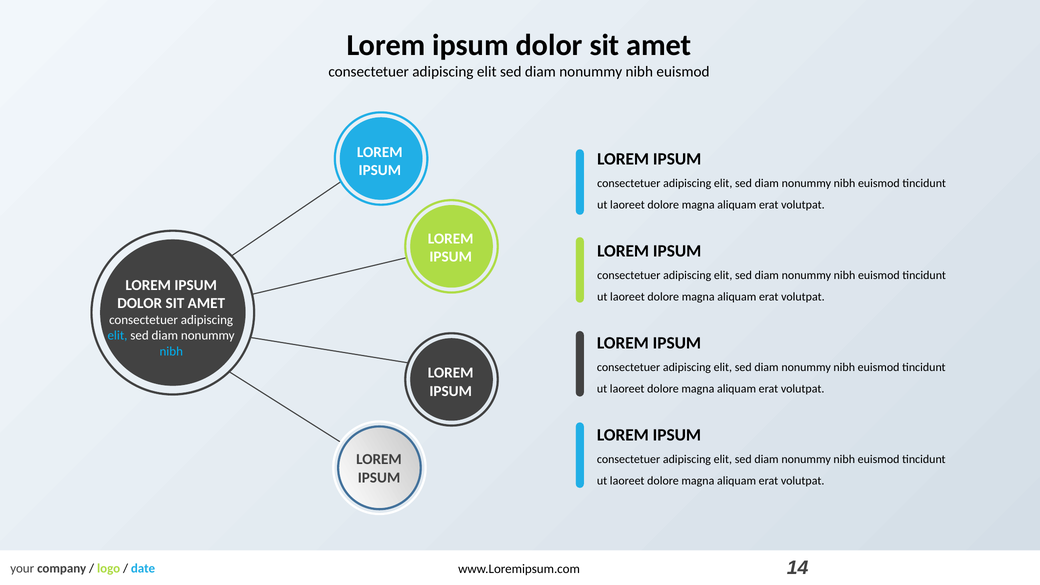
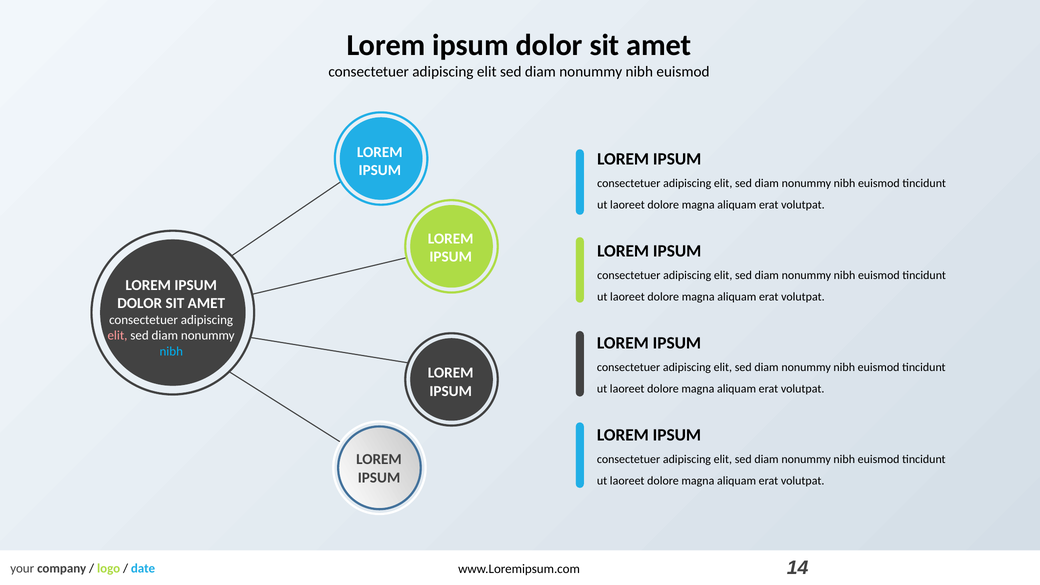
elit at (117, 336) colour: light blue -> pink
